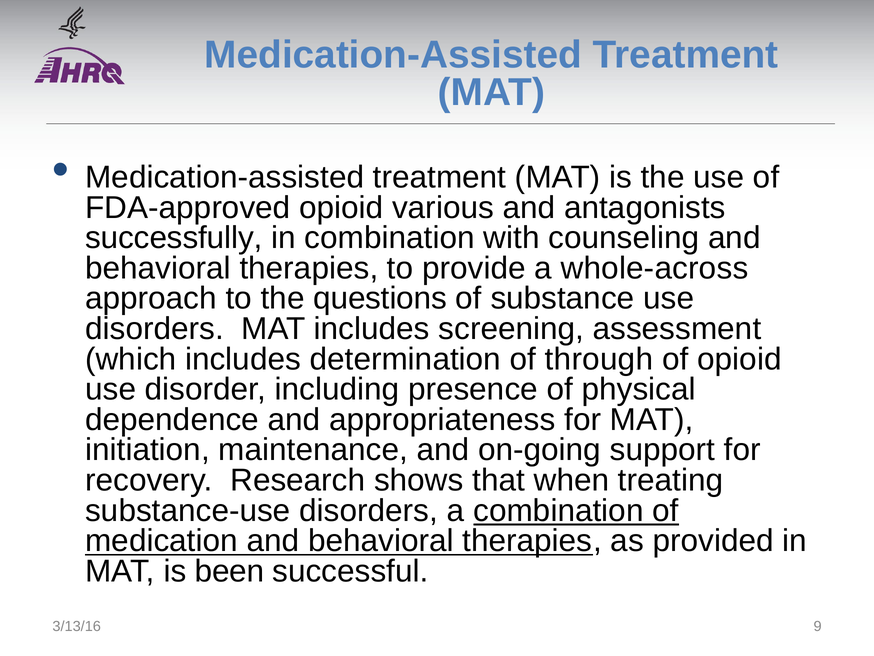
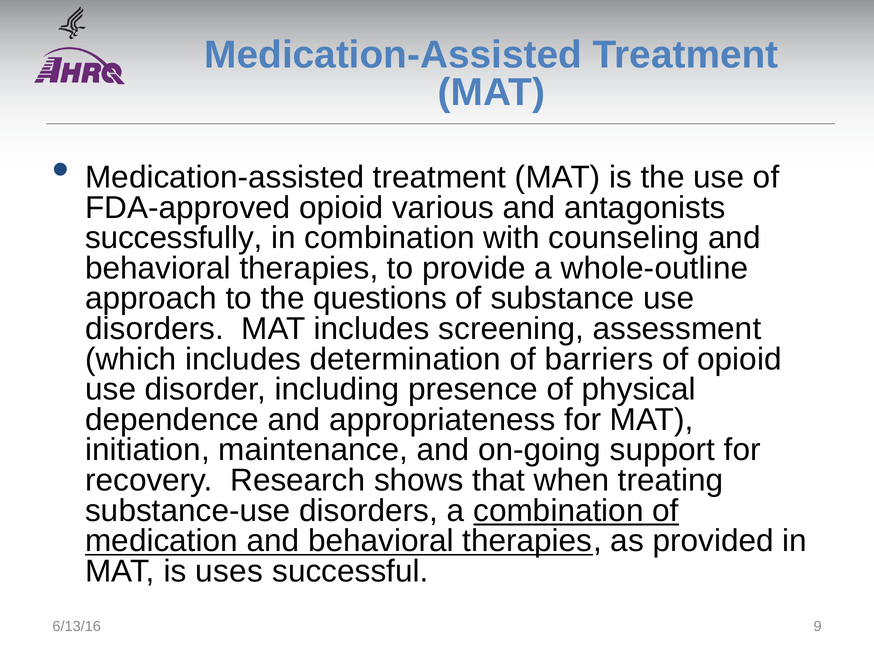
whole-across: whole-across -> whole-outline
through: through -> barriers
been: been -> uses
3/13/16: 3/13/16 -> 6/13/16
